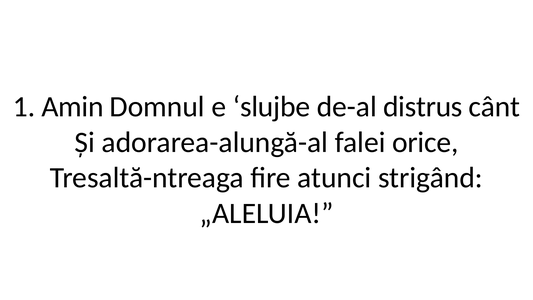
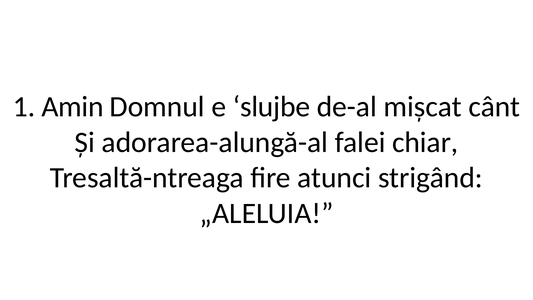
distrus: distrus -> mișcat
orice: orice -> chiar
